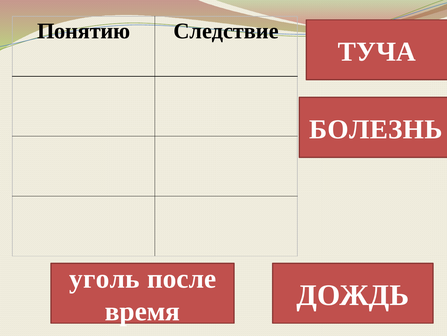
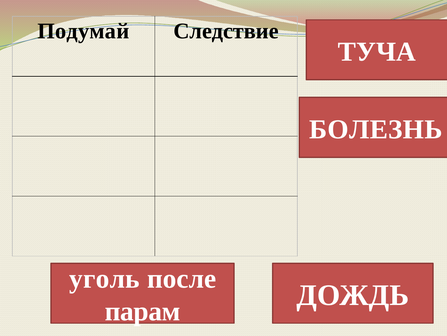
Понятию: Понятию -> Подумай
время: время -> парам
